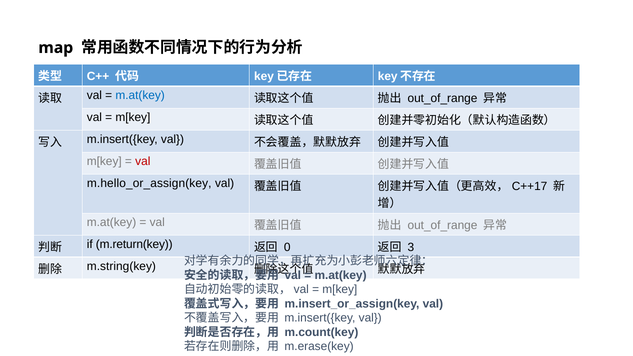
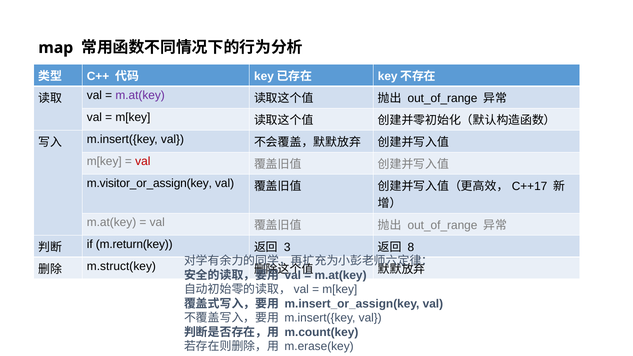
m.at(key at (140, 96) colour: blue -> purple
m.hello_or_assign(key: m.hello_or_assign(key -> m.visitor_or_assign(key
0: 0 -> 3
3: 3 -> 8
m.string(key: m.string(key -> m.struct(key
